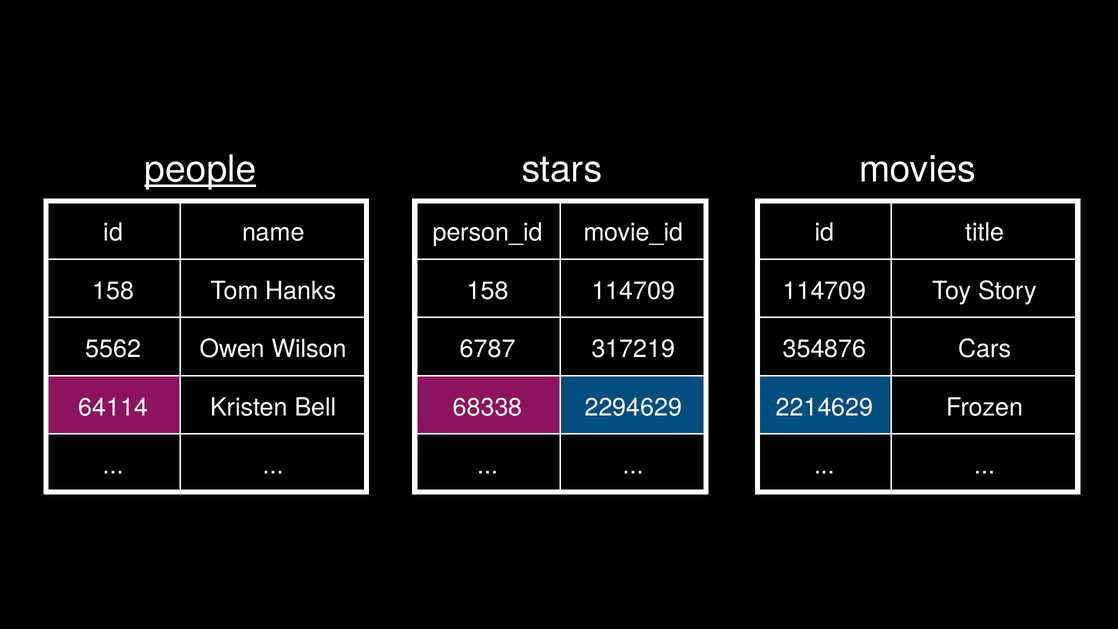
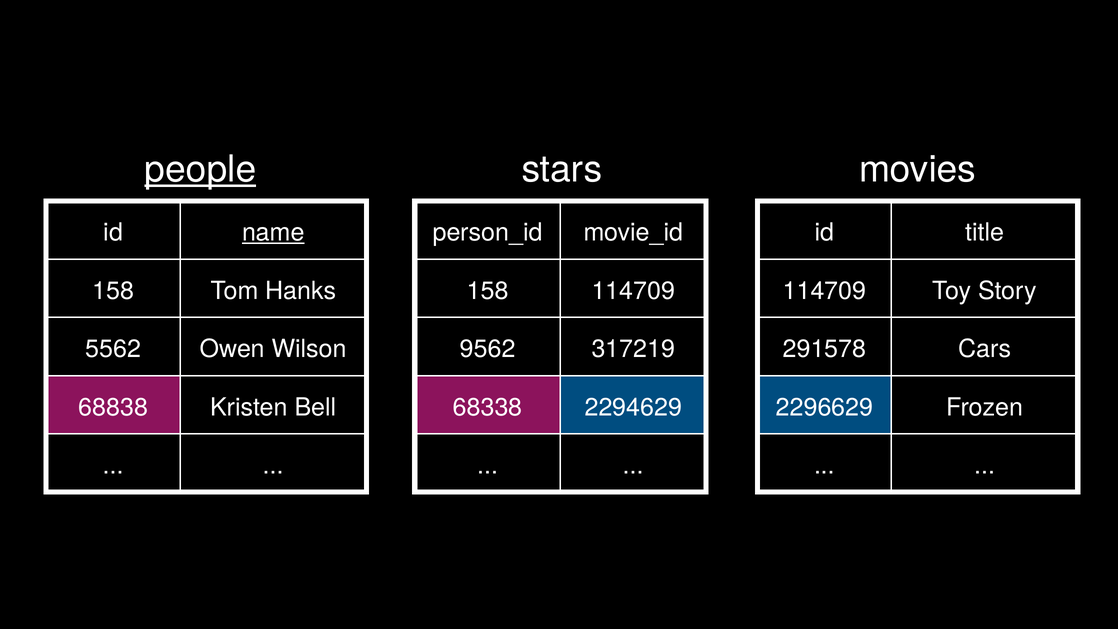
name underline: none -> present
6787: 6787 -> 9562
354876: 354876 -> 291578
64114: 64114 -> 68838
2214629: 2214629 -> 2296629
